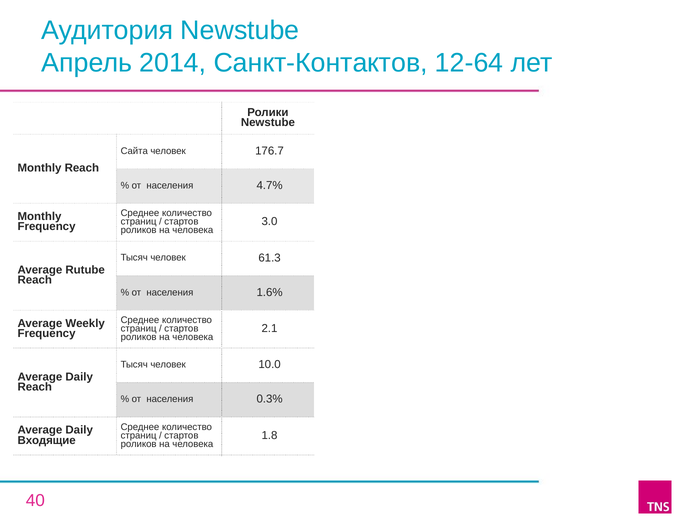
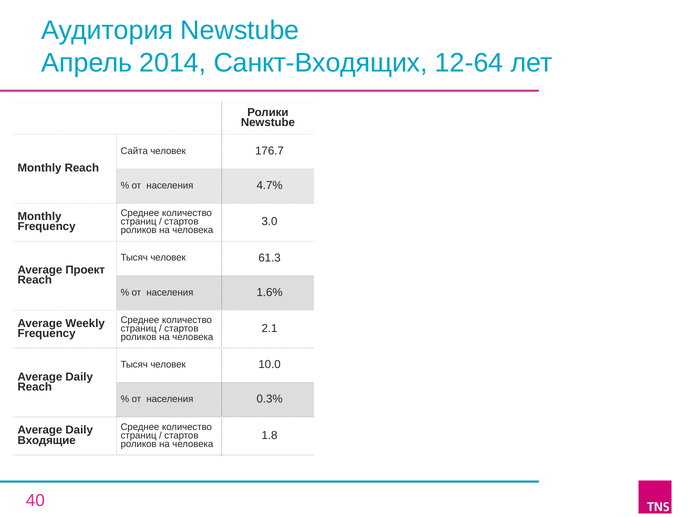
Санкт-Контактов: Санкт-Контактов -> Санкт-Входящих
Rutube: Rutube -> Проект
